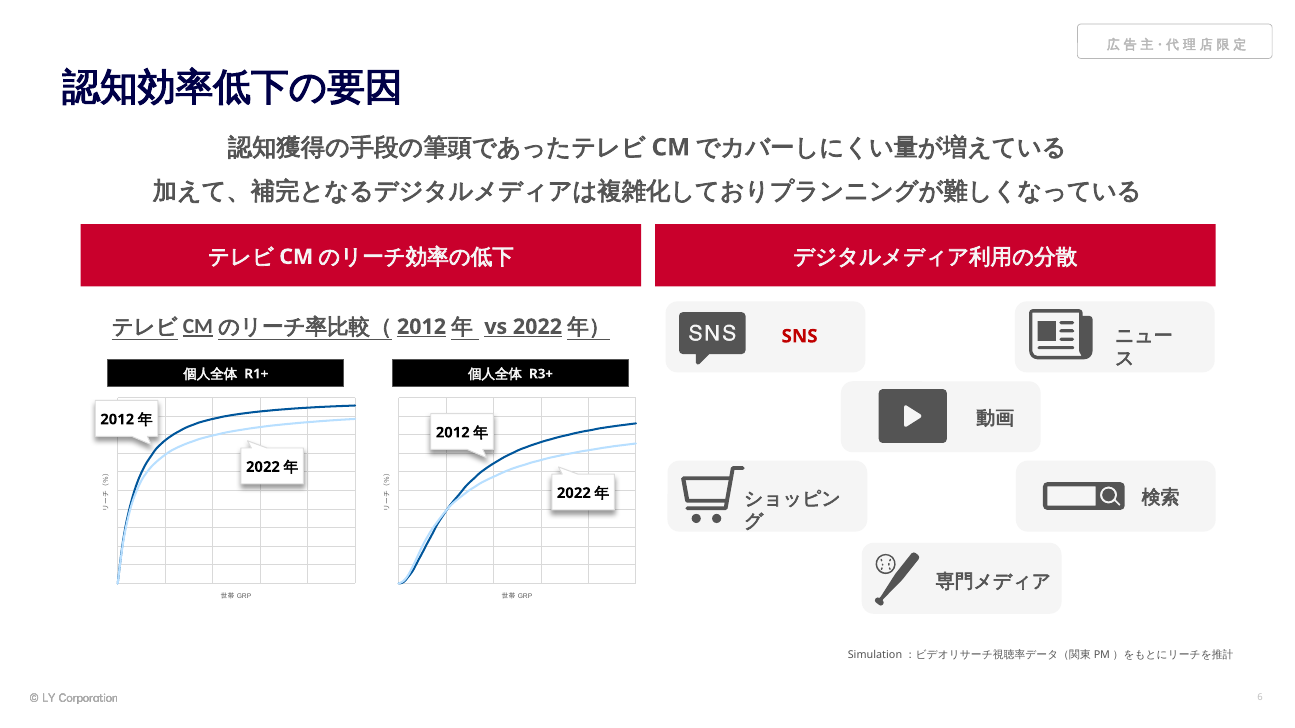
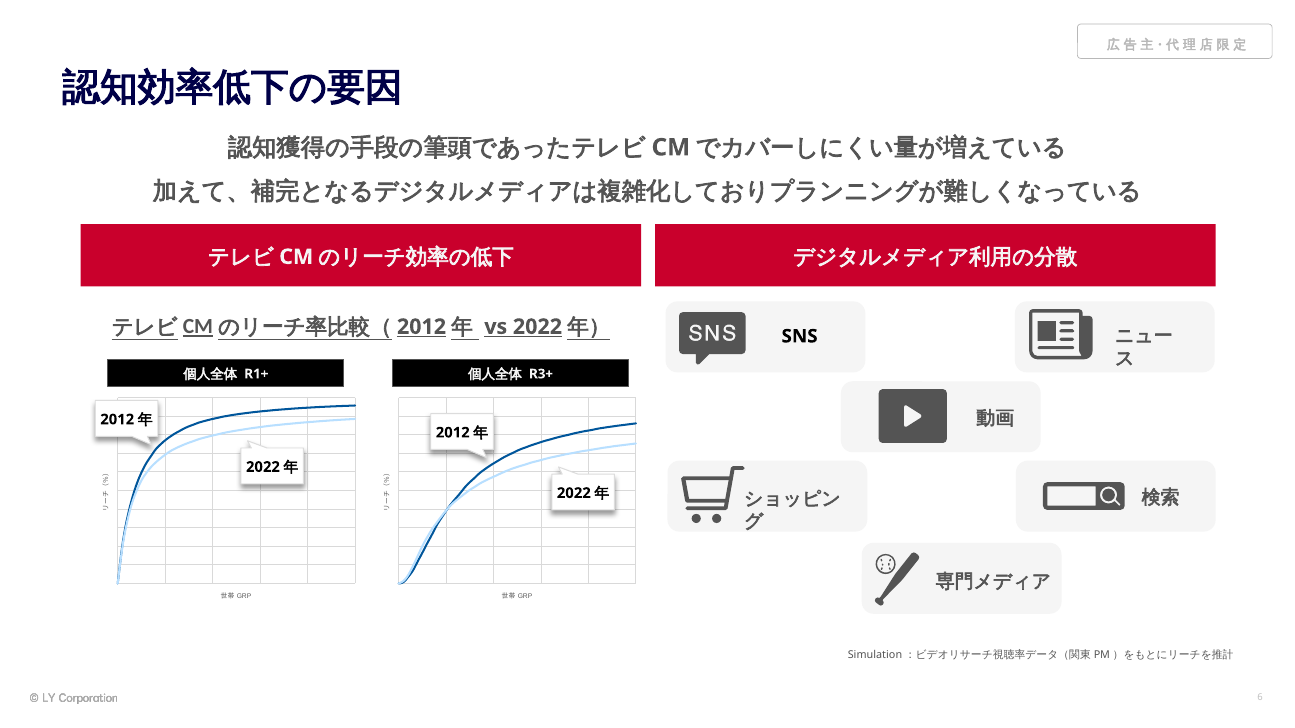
SNS colour: red -> black
